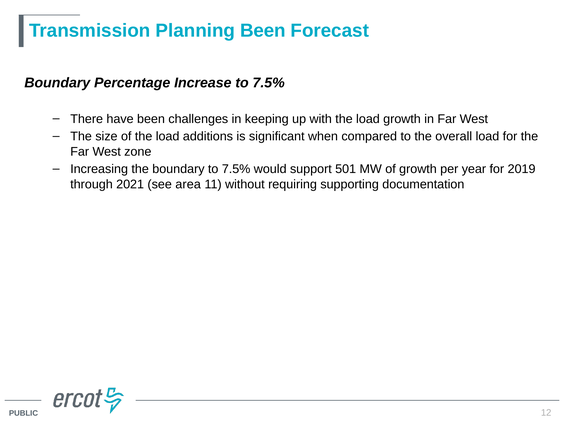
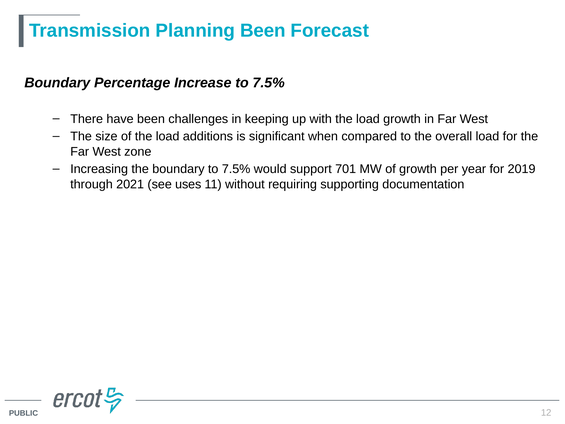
501: 501 -> 701
area: area -> uses
